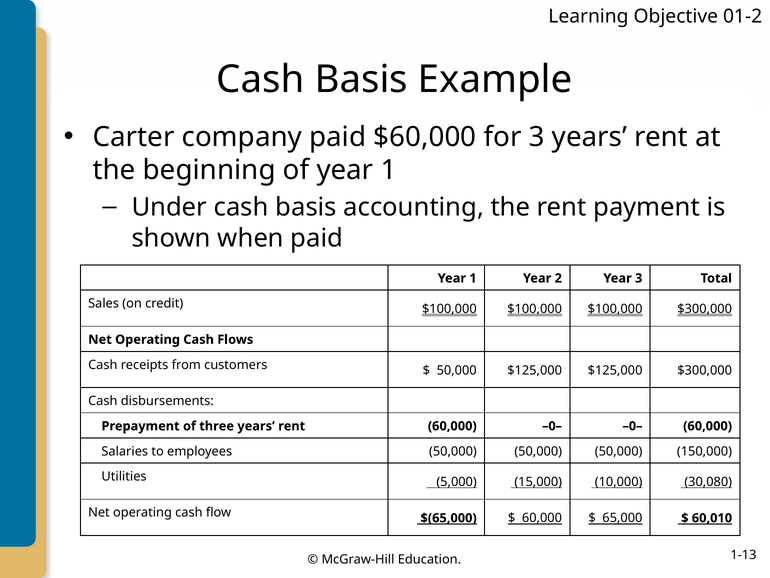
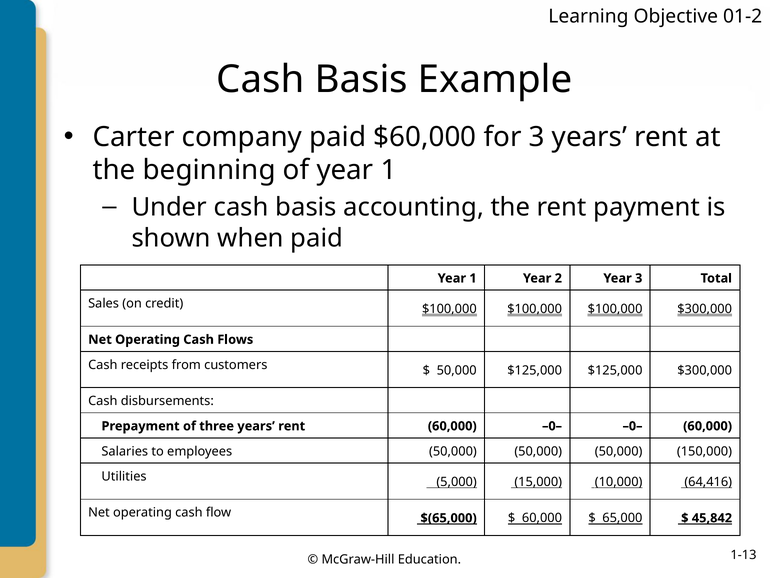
30,080: 30,080 -> 64,416
60,010: 60,010 -> 45,842
